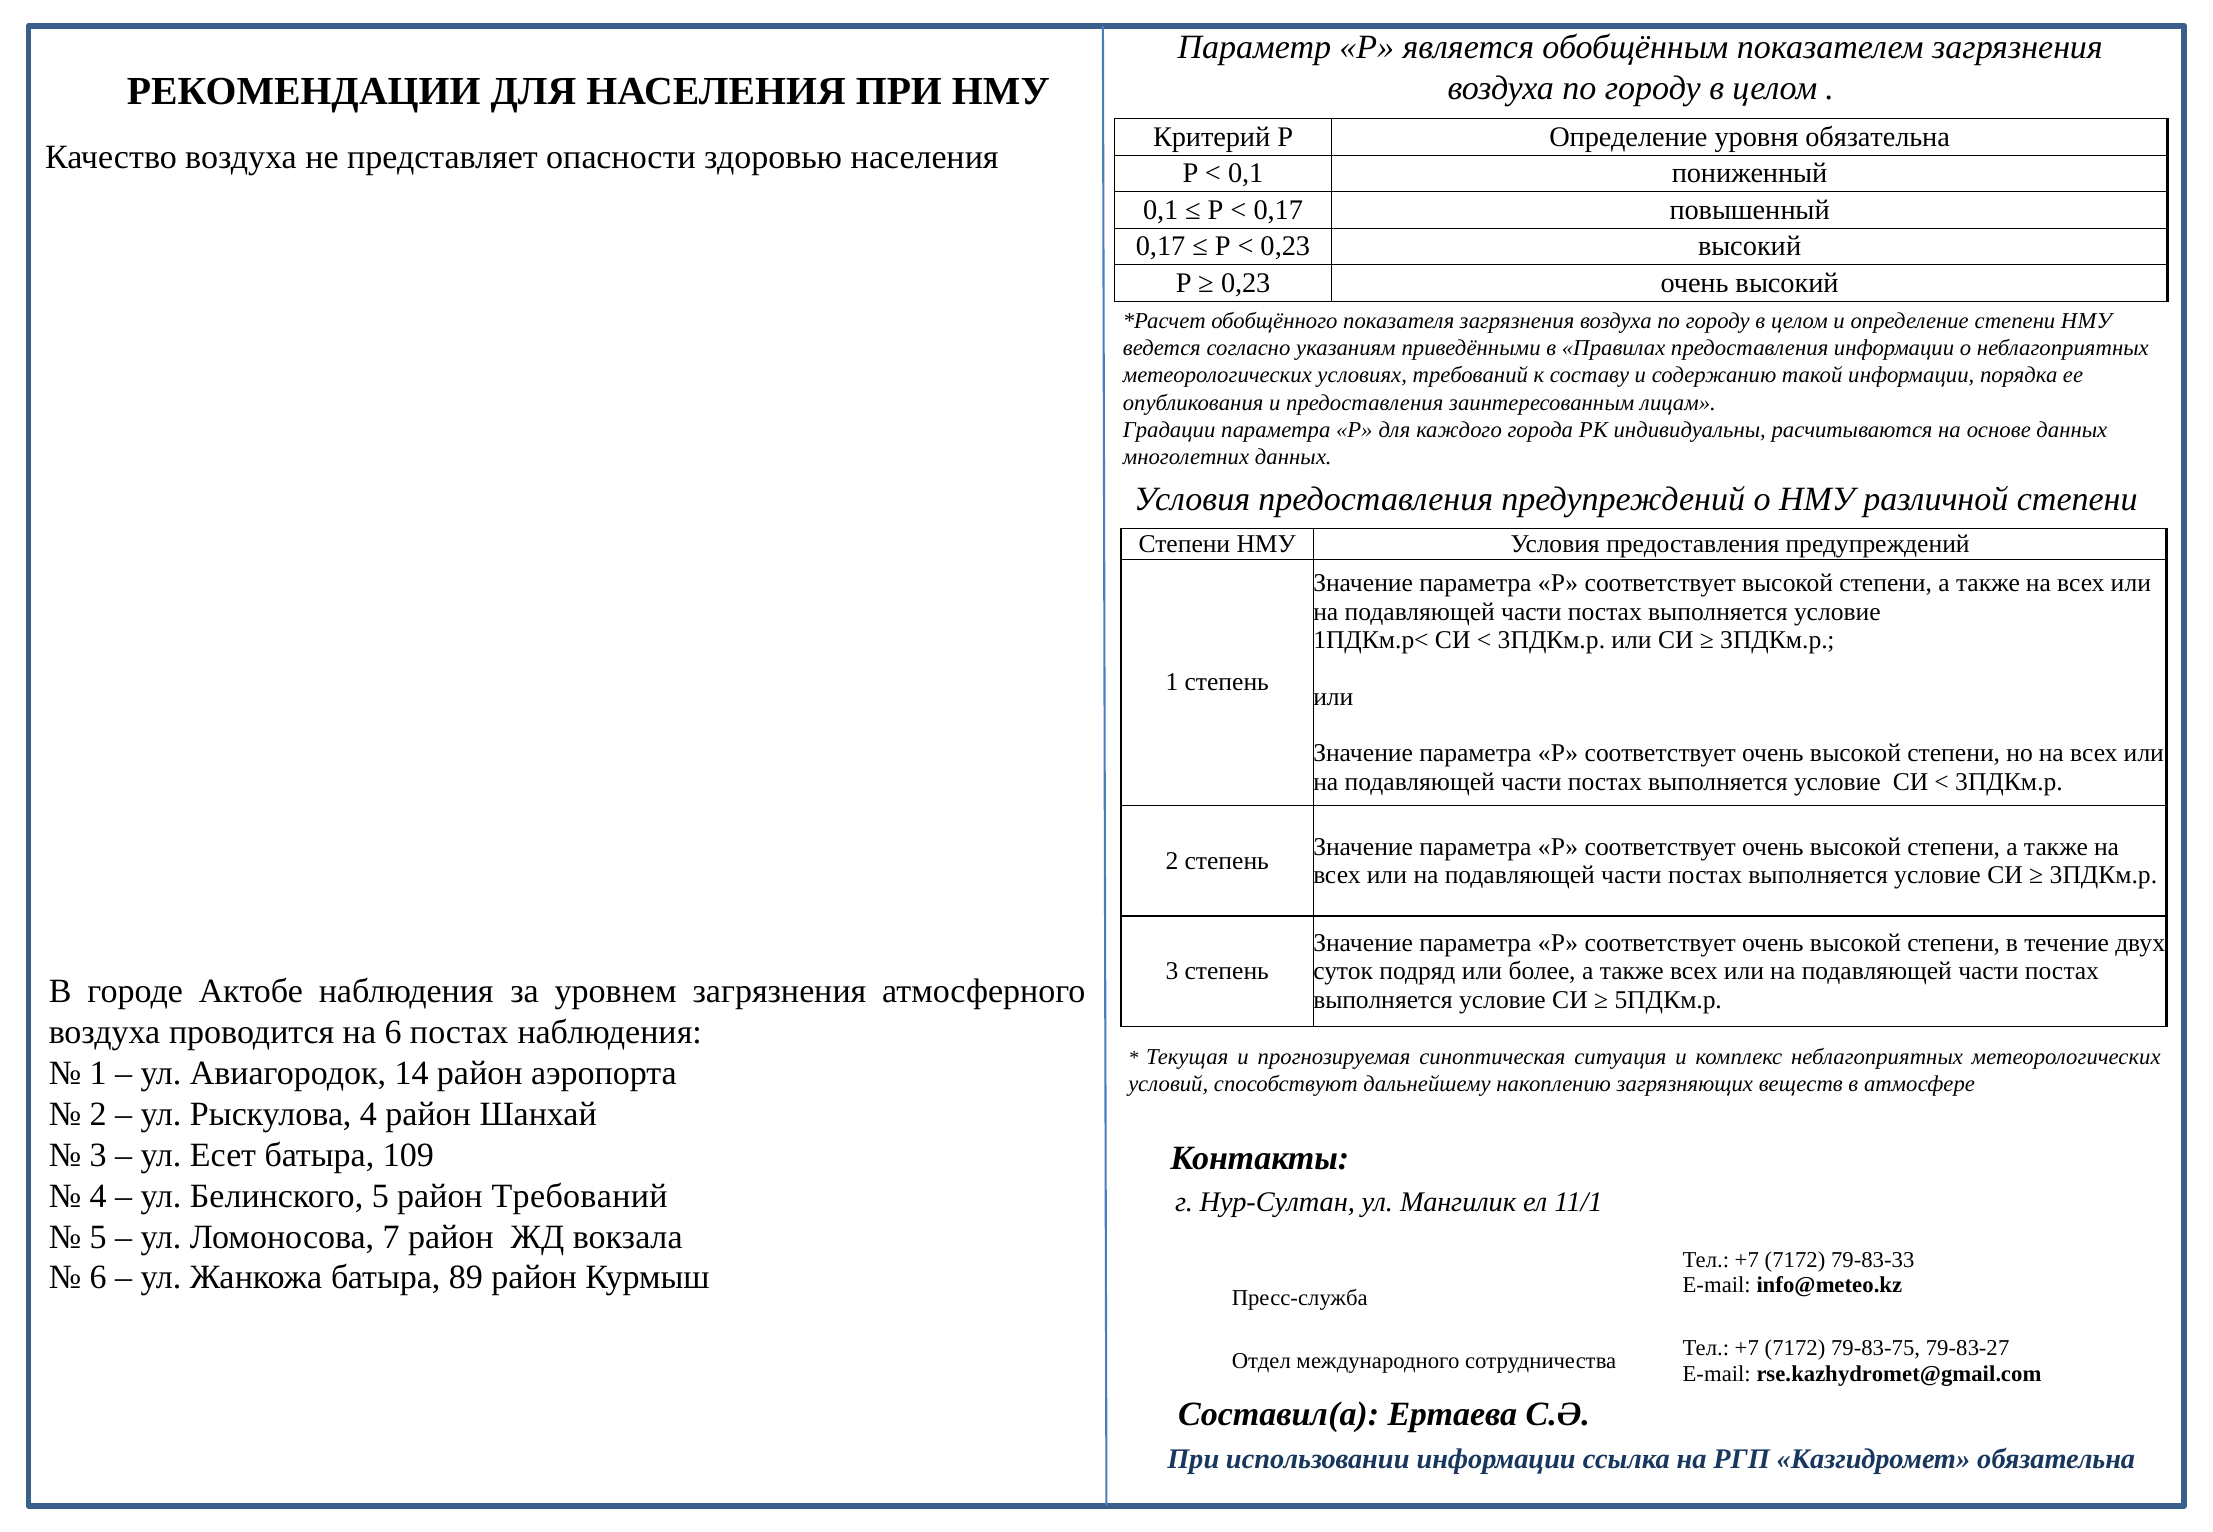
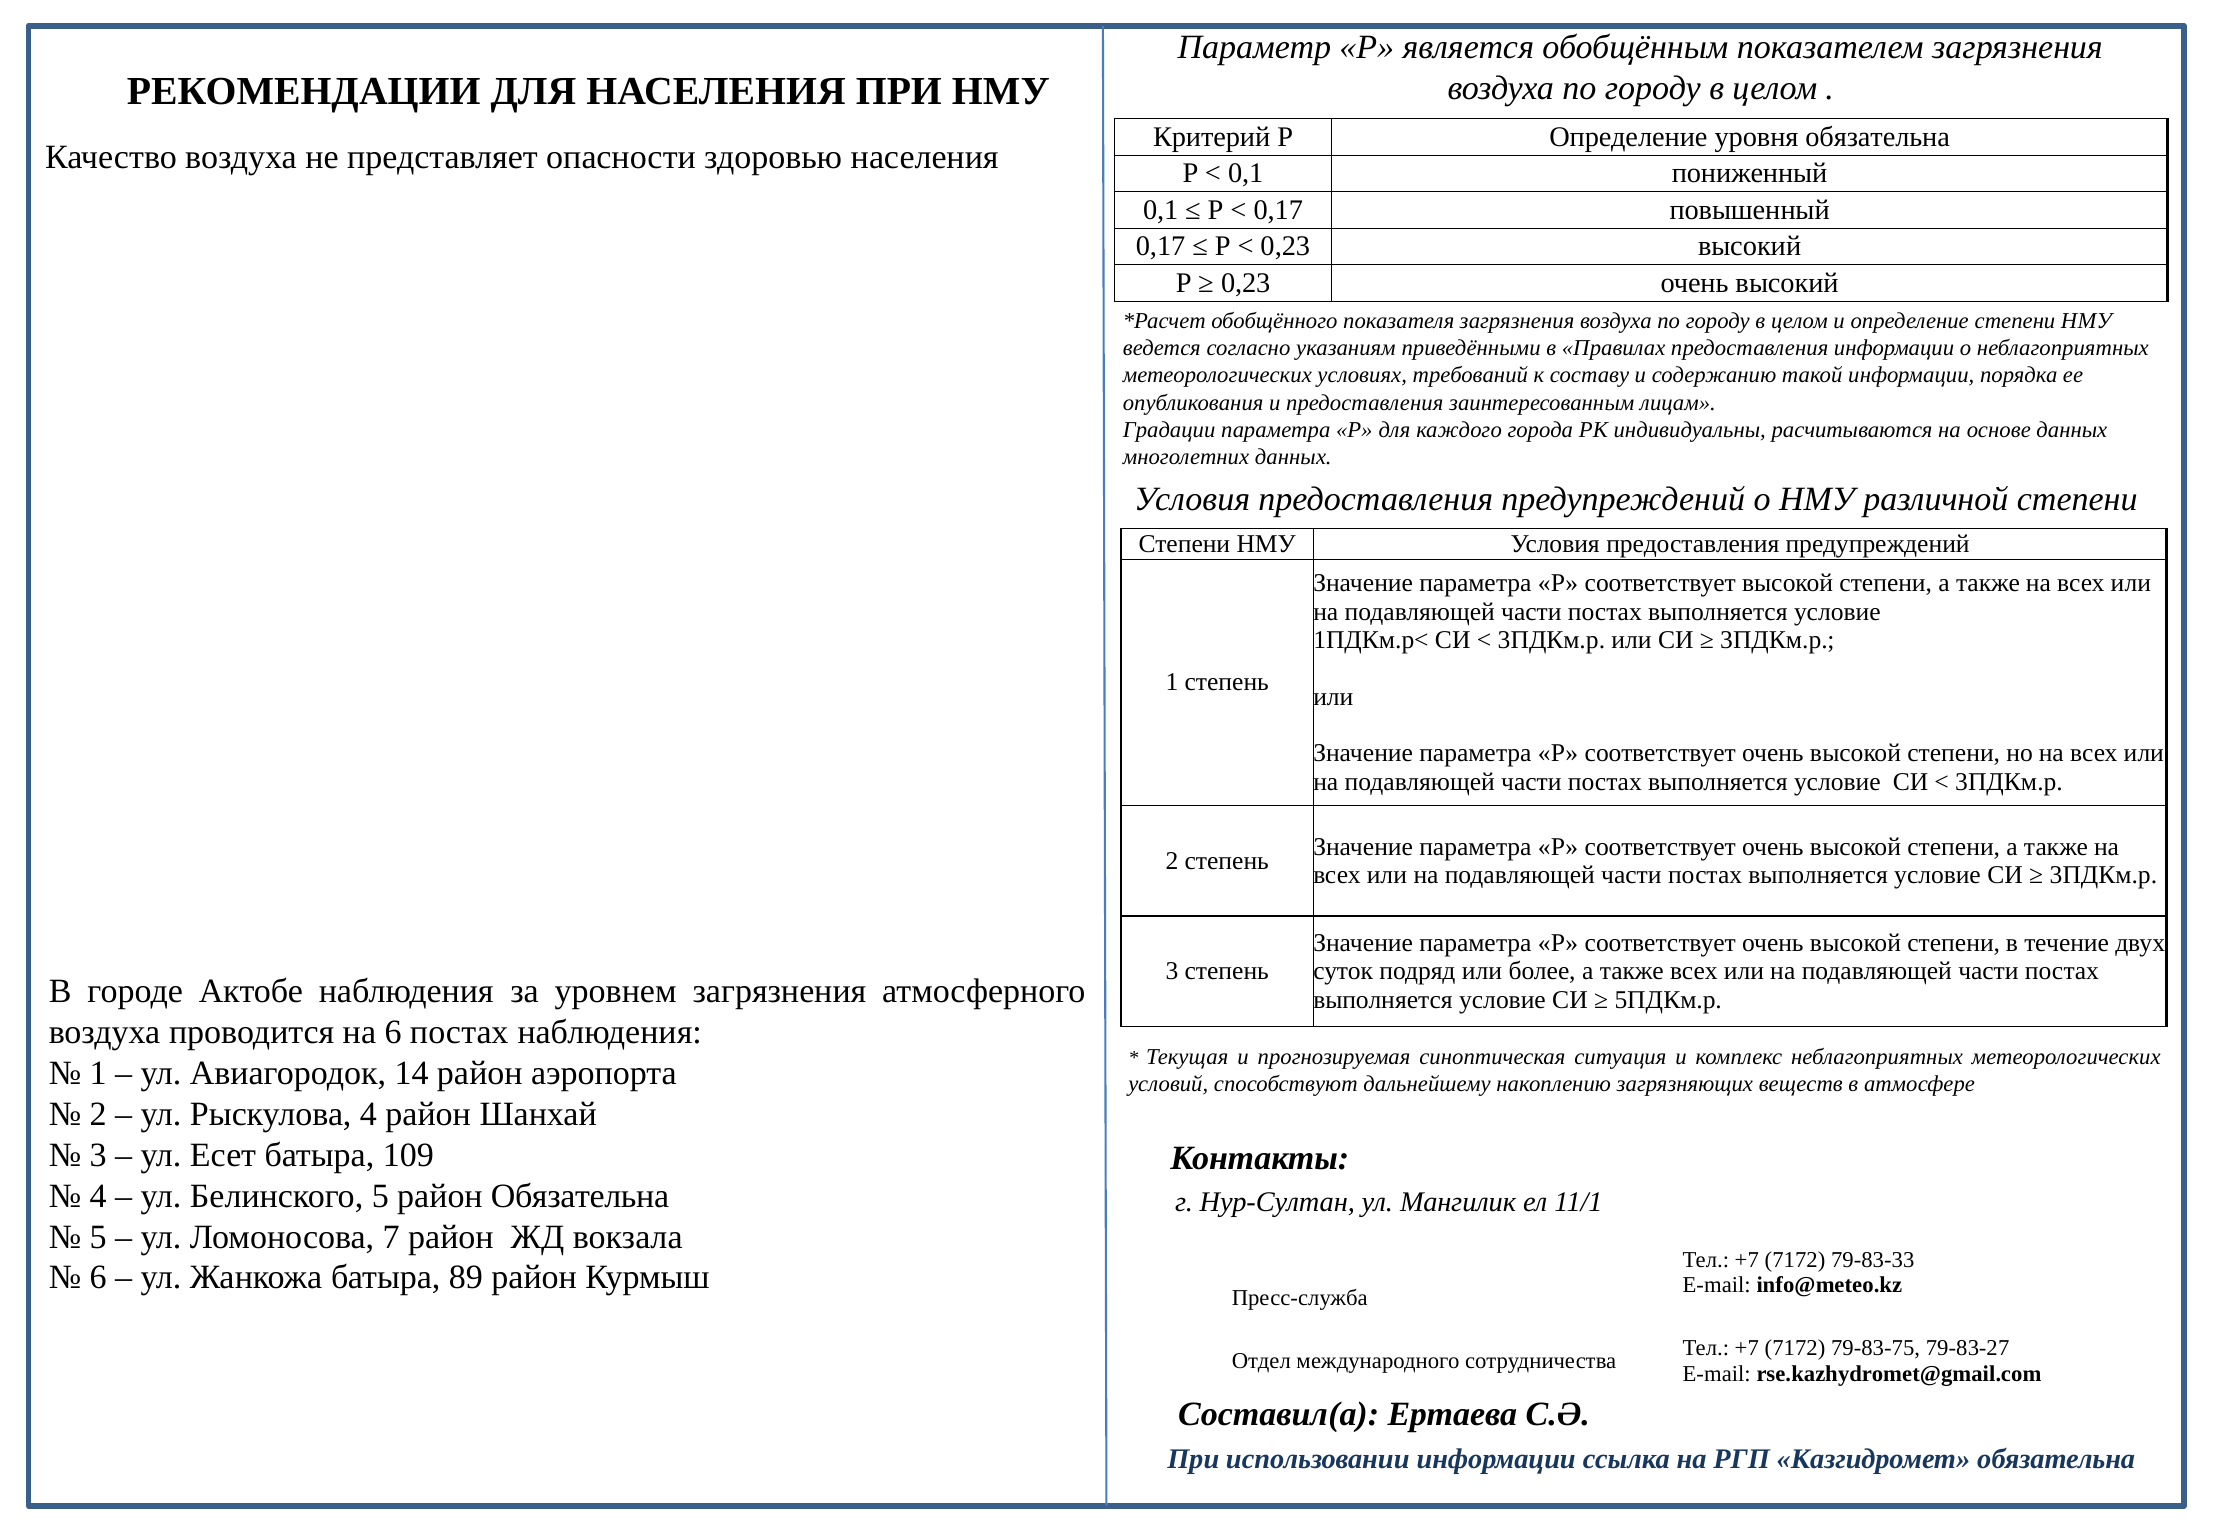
район Требований: Требований -> Обязательна
